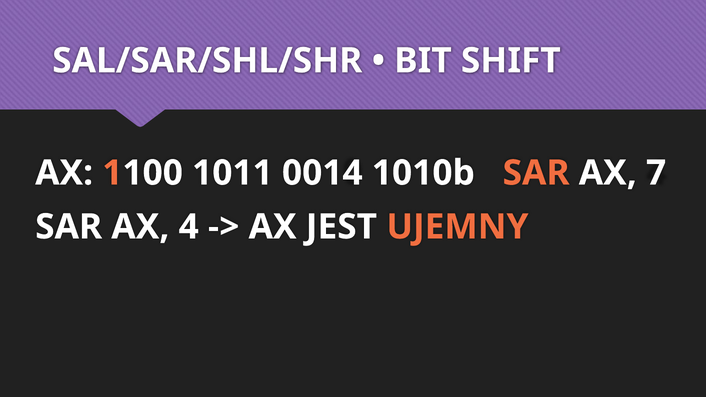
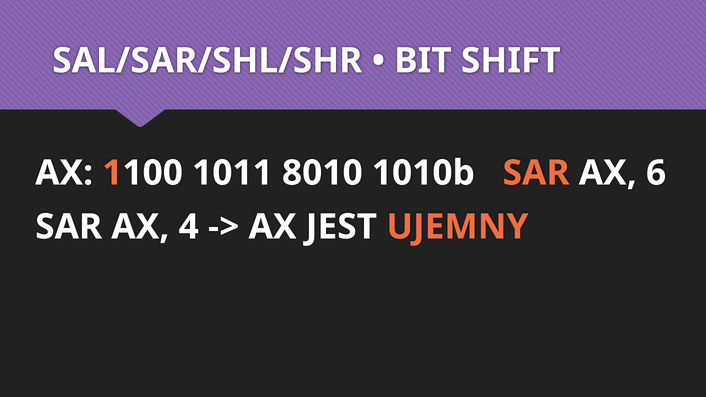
0014: 0014 -> 8010
7: 7 -> 6
